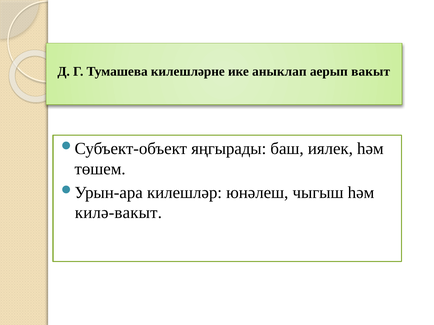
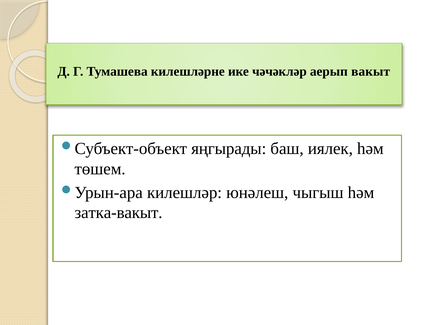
аныклап: аныклап -> чәчәкләр
килә-вакыт: килә-вакыт -> затка-вакыт
